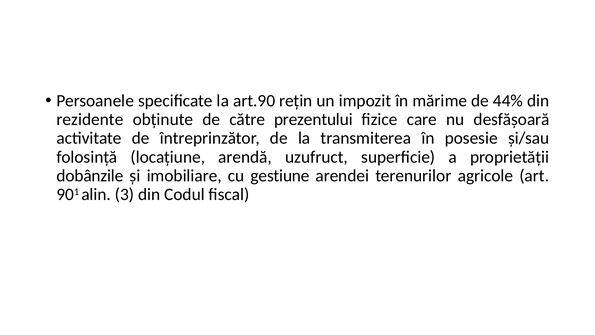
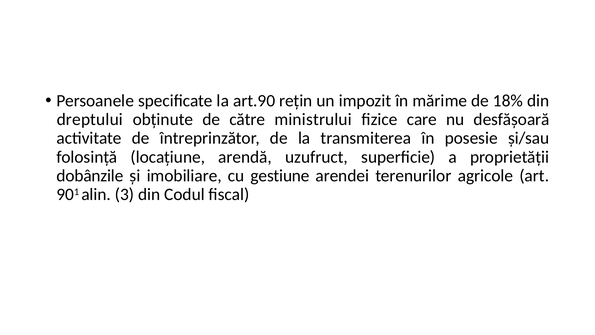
44%: 44% -> 18%
rezidente: rezidente -> dreptului
prezentului: prezentului -> ministrului
